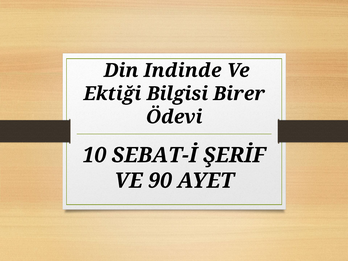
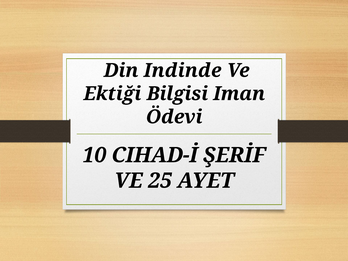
Birer: Birer -> Iman
SEBAT-İ: SEBAT-İ -> CIHAD-İ
90: 90 -> 25
